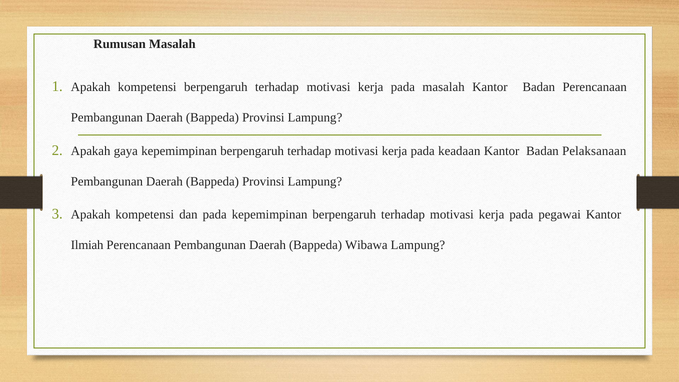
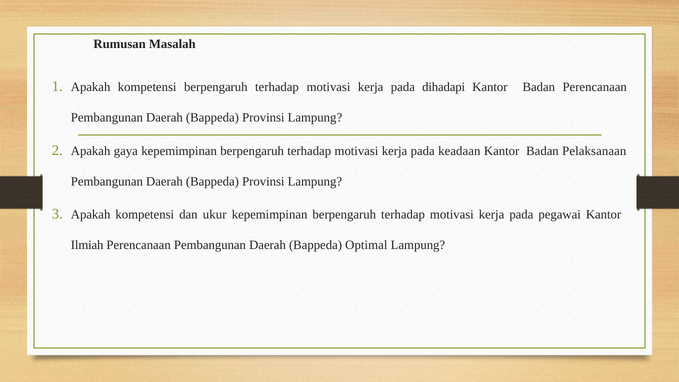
pada masalah: masalah -> dihadapi
dan pada: pada -> ukur
Wibawa: Wibawa -> Optimal
